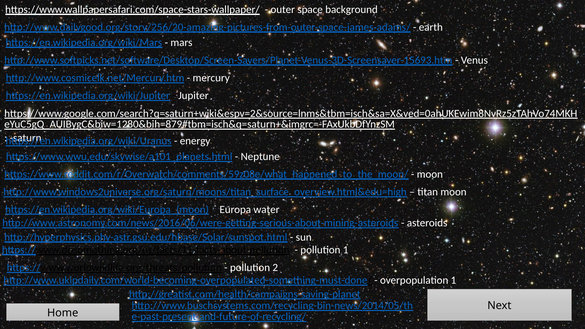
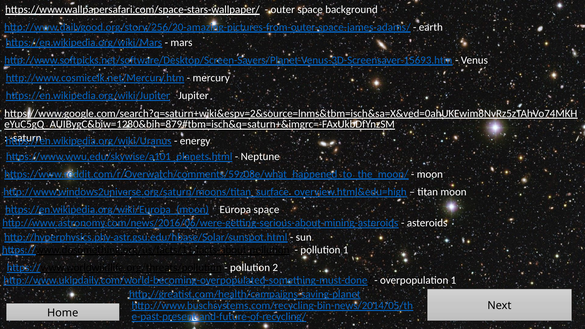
Europa water: water -> space
